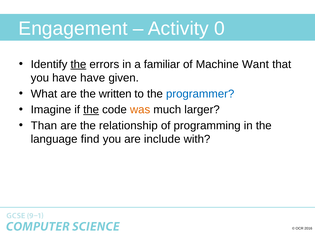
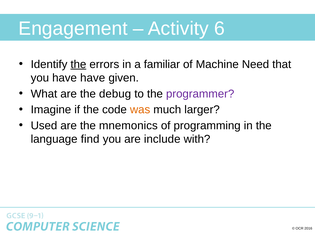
0: 0 -> 6
Want: Want -> Need
written: written -> debug
programmer colour: blue -> purple
the at (91, 110) underline: present -> none
Than: Than -> Used
relationship: relationship -> mnemonics
